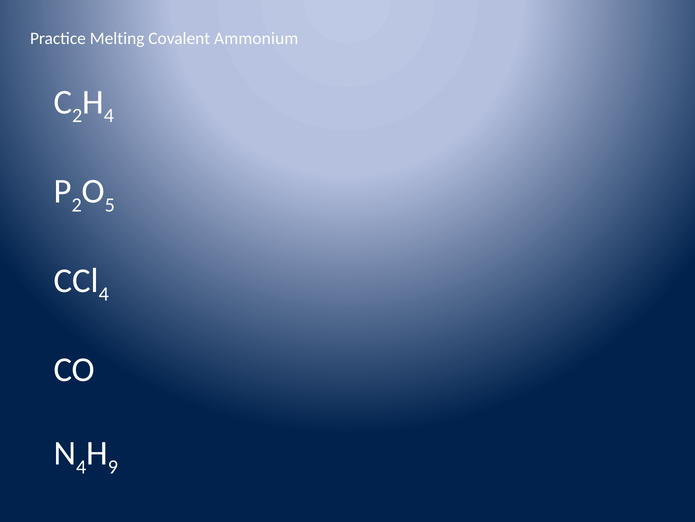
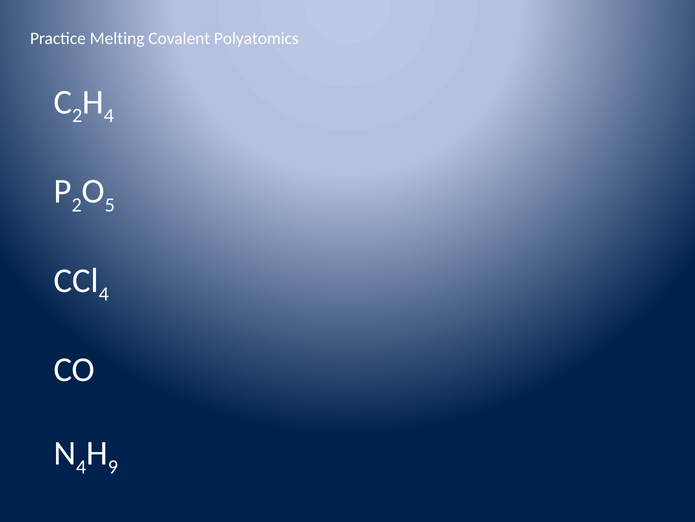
Ammonium: Ammonium -> Polyatomics
